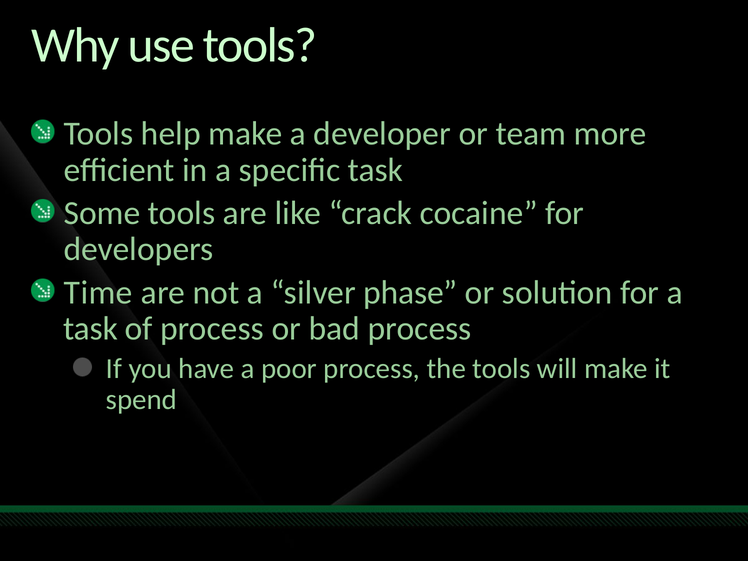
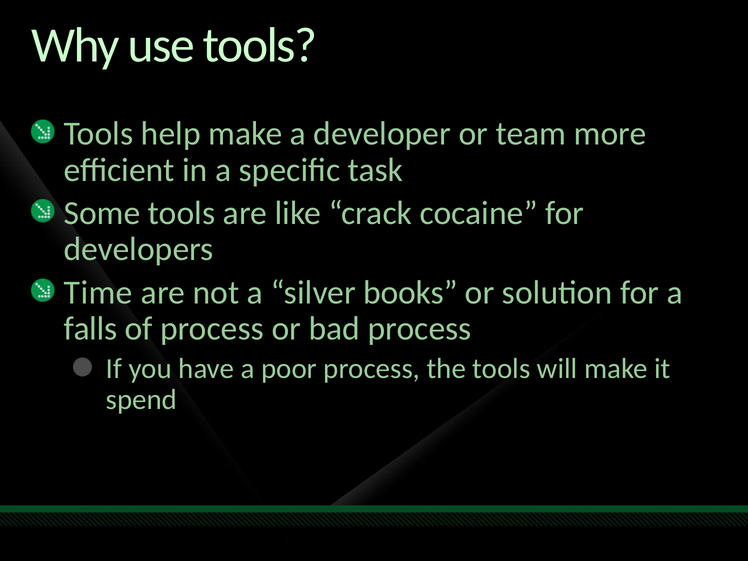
phase: phase -> books
task at (90, 329): task -> falls
